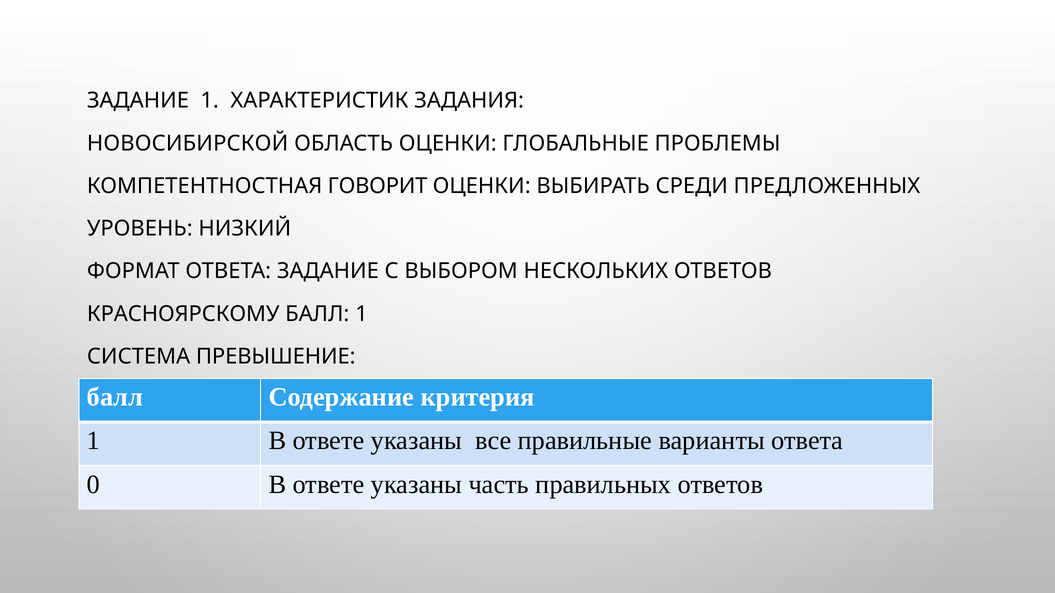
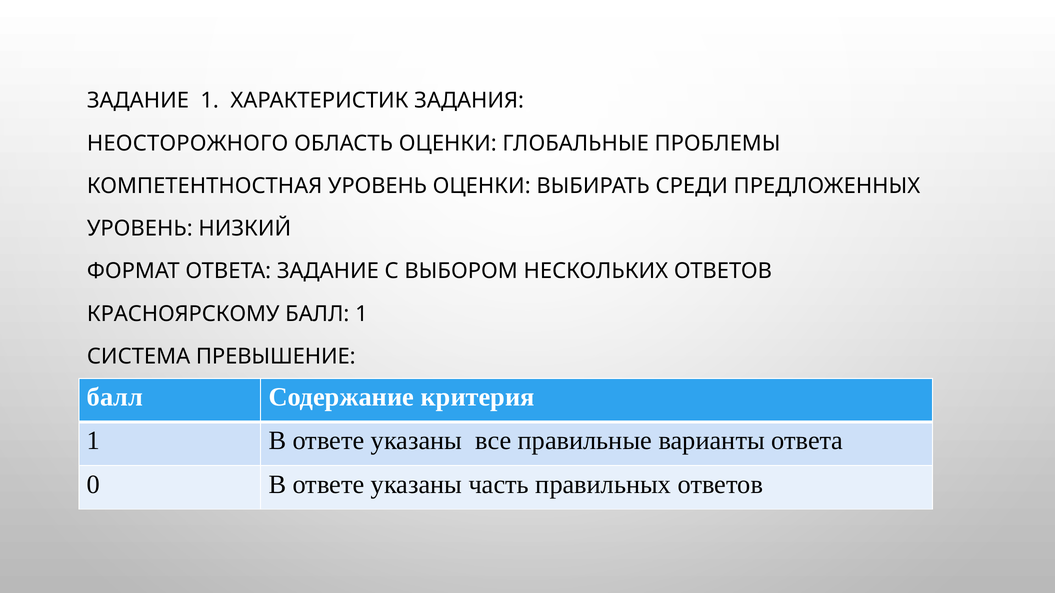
НОВОСИБИРСКОЙ: НОВОСИБИРСКОЙ -> НЕОСТОРОЖНОГО
КОМПЕТЕНТНОСТНАЯ ГОВОРИТ: ГОВОРИТ -> УРОВЕНЬ
